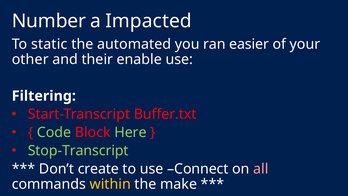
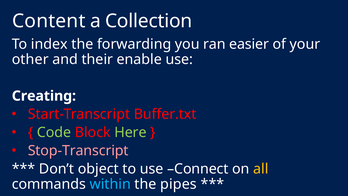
Number: Number -> Content
Impacted: Impacted -> Collection
static: static -> index
automated: automated -> forwarding
Filtering: Filtering -> Creating
Stop-Transcript colour: light green -> pink
create: create -> object
all colour: pink -> yellow
within colour: yellow -> light blue
make: make -> pipes
